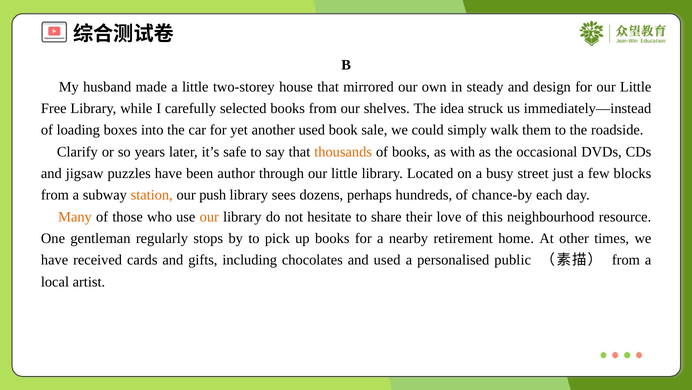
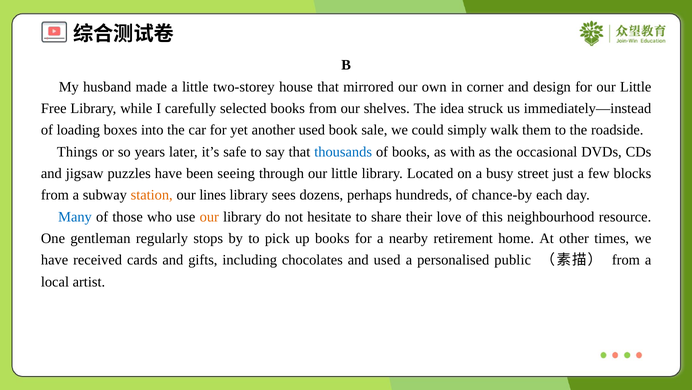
steady: steady -> corner
Clarify: Clarify -> Things
thousands colour: orange -> blue
author: author -> seeing
push: push -> lines
Many colour: orange -> blue
